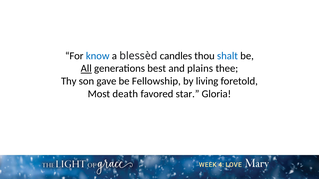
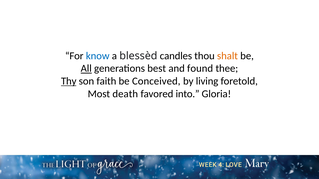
shalt colour: blue -> orange
plains: plains -> found
Thy underline: none -> present
gave: gave -> faith
Fellowship: Fellowship -> Conceived
star: star -> into
